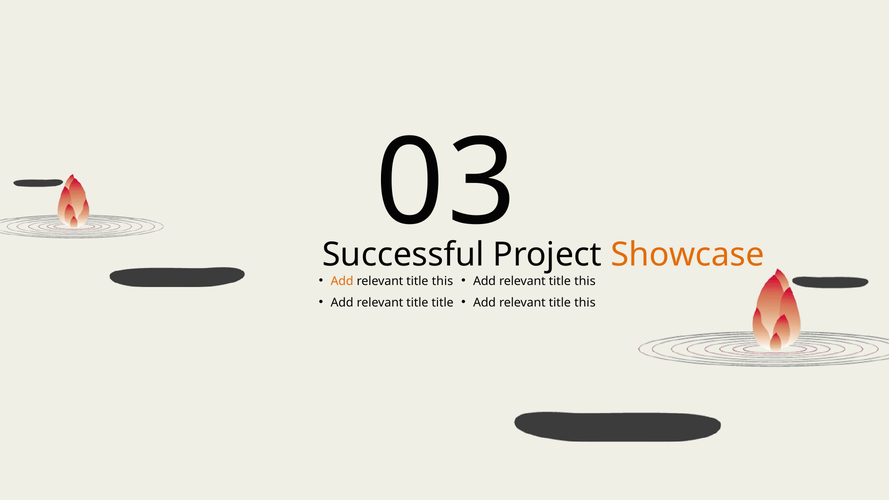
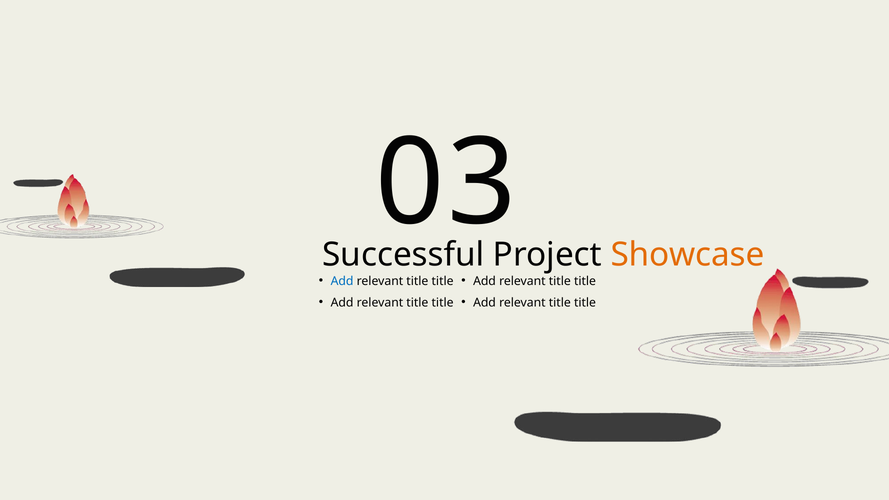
Add at (342, 281) colour: orange -> blue
this at (443, 281): this -> title
this at (585, 281): this -> title
this at (585, 303): this -> title
